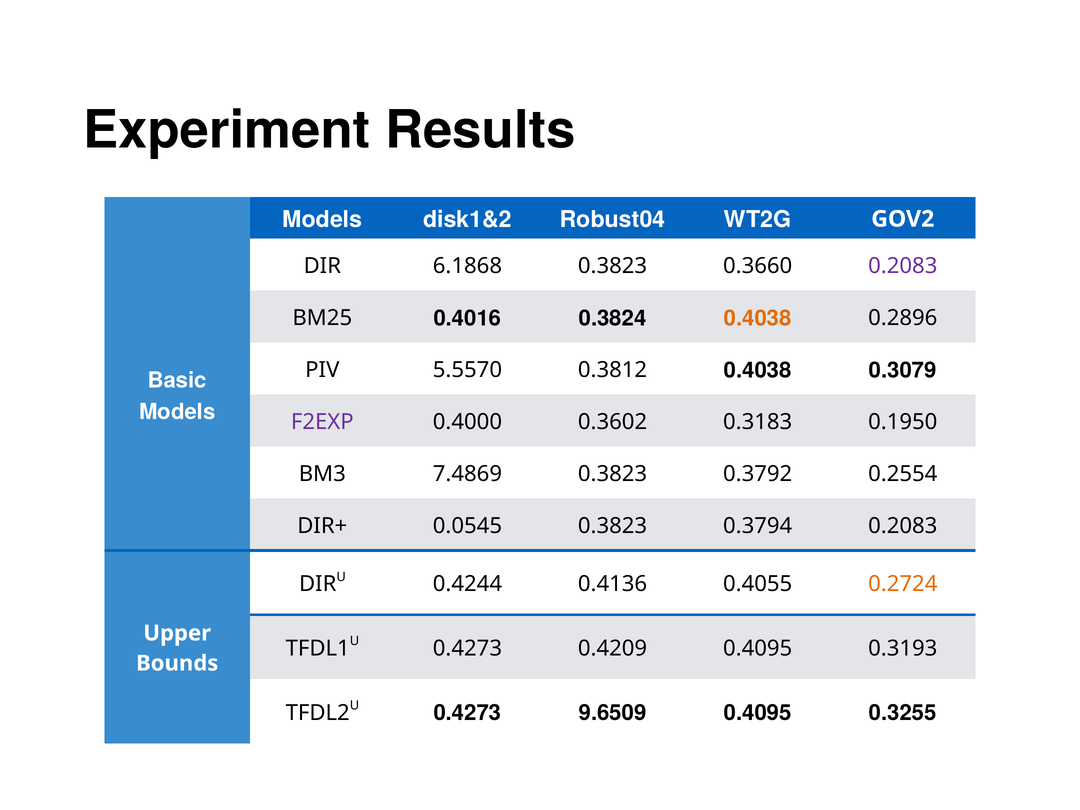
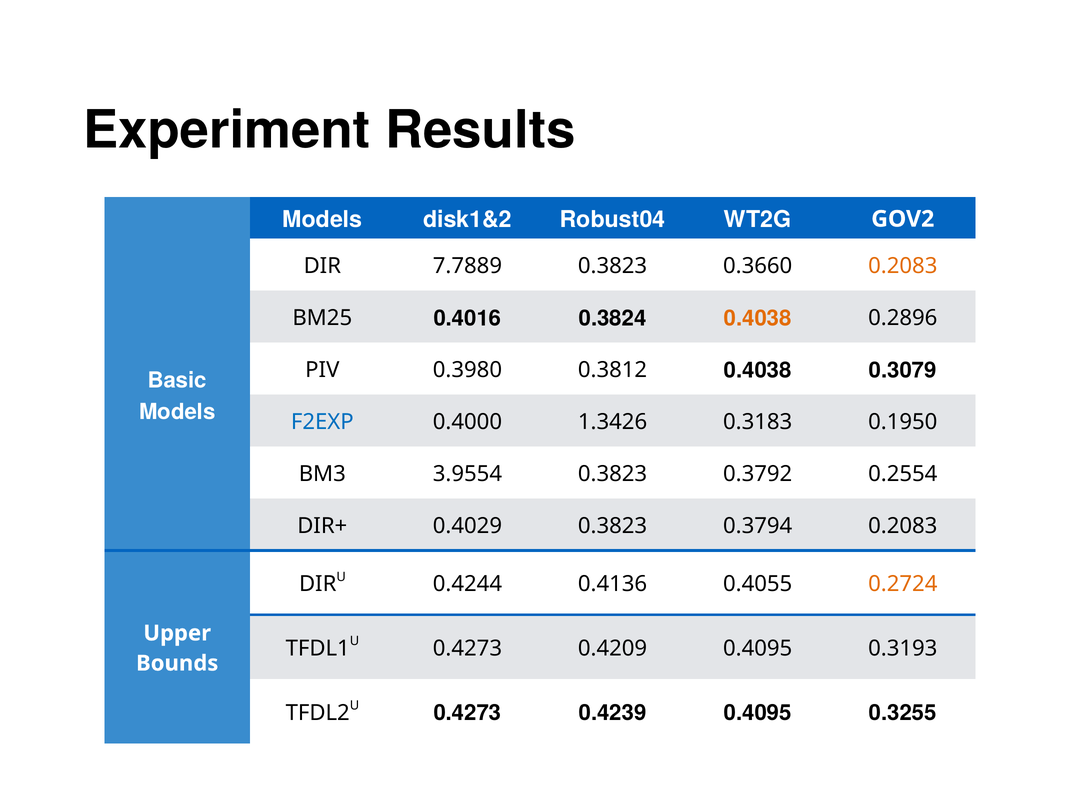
6.1868: 6.1868 -> 7.7889
0.2083 at (903, 266) colour: purple -> orange
5.5570: 5.5570 -> 0.3980
F2EXP colour: purple -> blue
0.3602: 0.3602 -> 1.3426
7.4869: 7.4869 -> 3.9554
0.0545: 0.0545 -> 0.4029
9.6509: 9.6509 -> 0.4239
